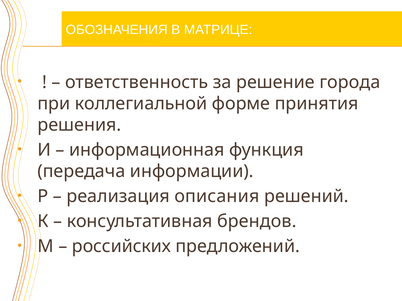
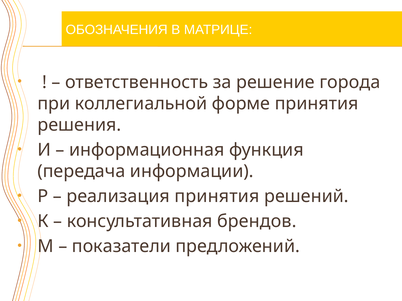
реализация описания: описания -> принятия
российских: российских -> показатели
